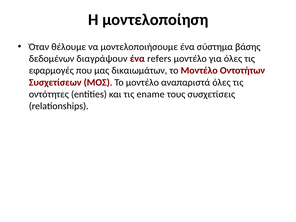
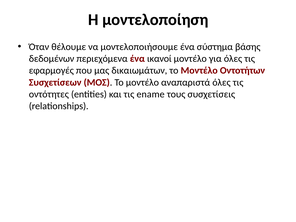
διαγράψουν: διαγράψουν -> περιεχόμενα
refers: refers -> ικανοί
